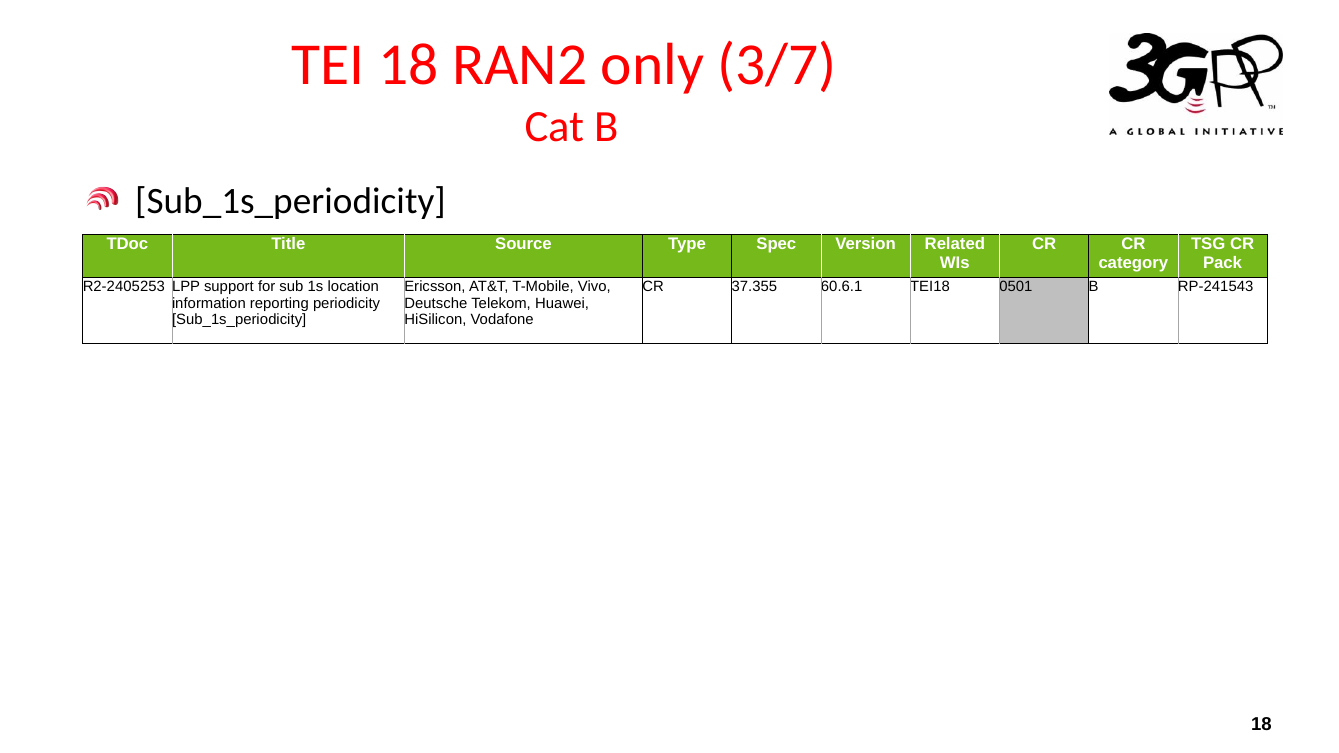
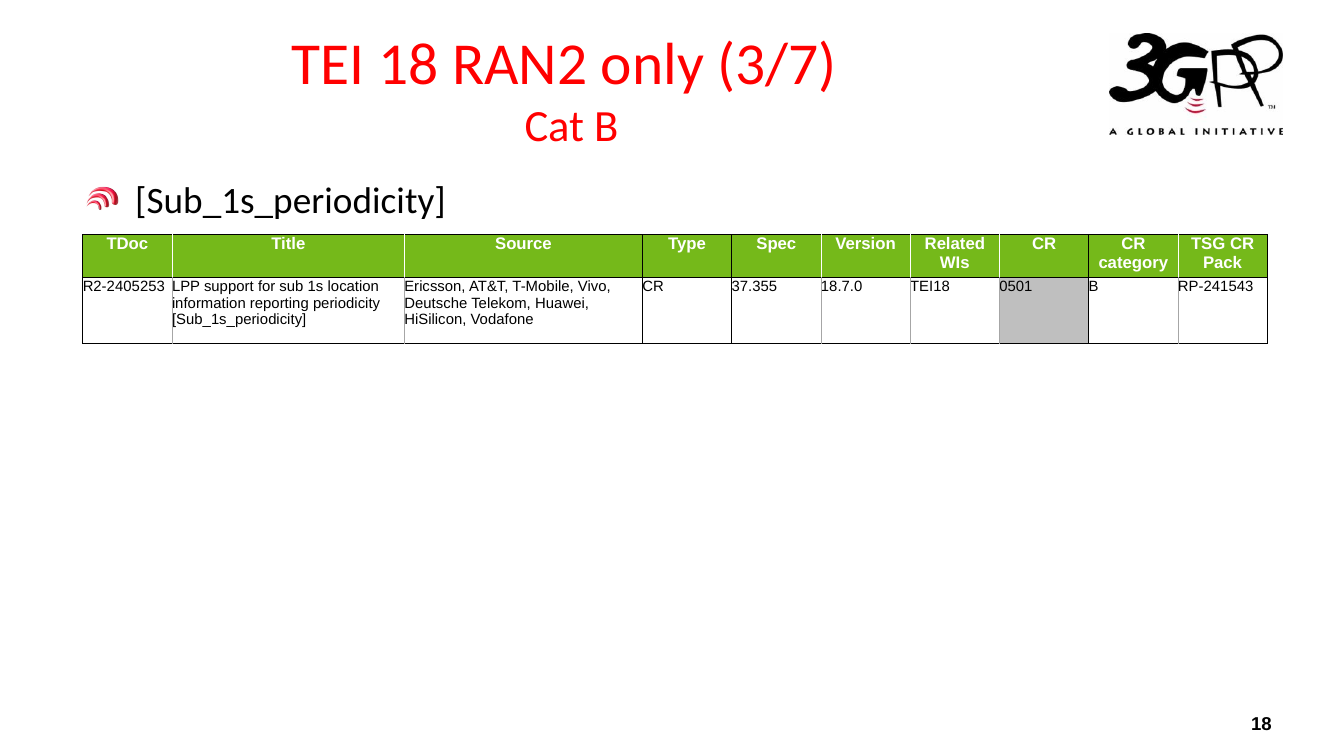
60.6.1: 60.6.1 -> 18.7.0
